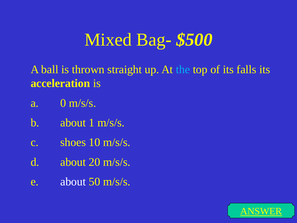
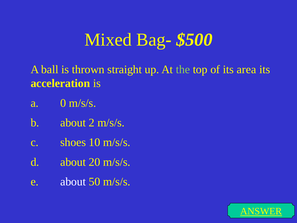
the colour: light blue -> light green
falls: falls -> area
1: 1 -> 2
